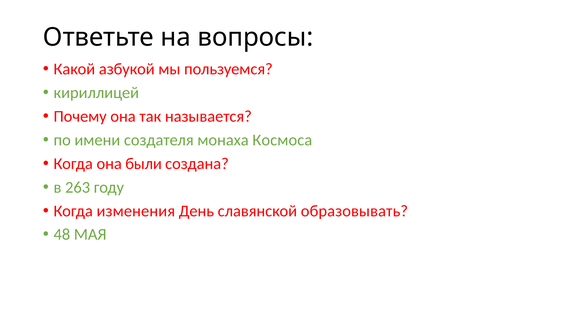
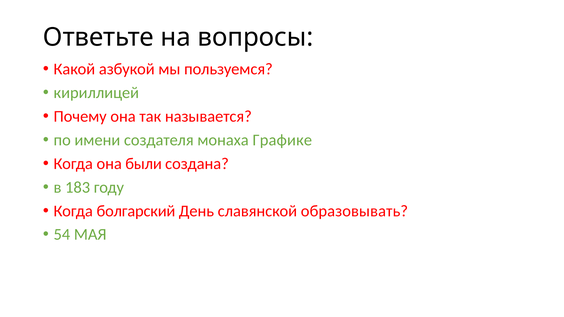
Космоса: Космоса -> Графике
263: 263 -> 183
изменения: изменения -> болгарский
48: 48 -> 54
